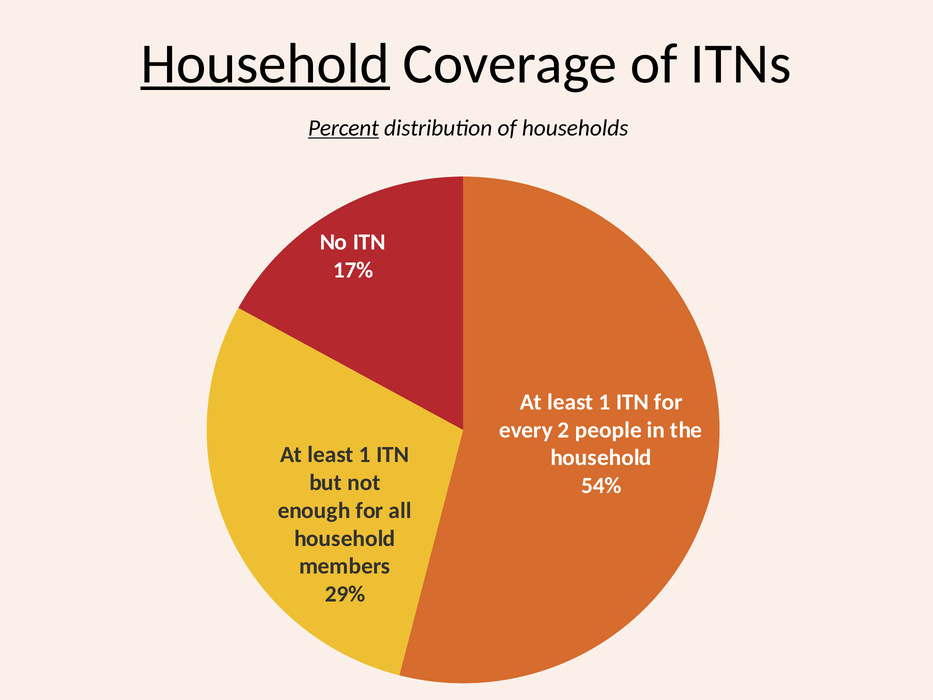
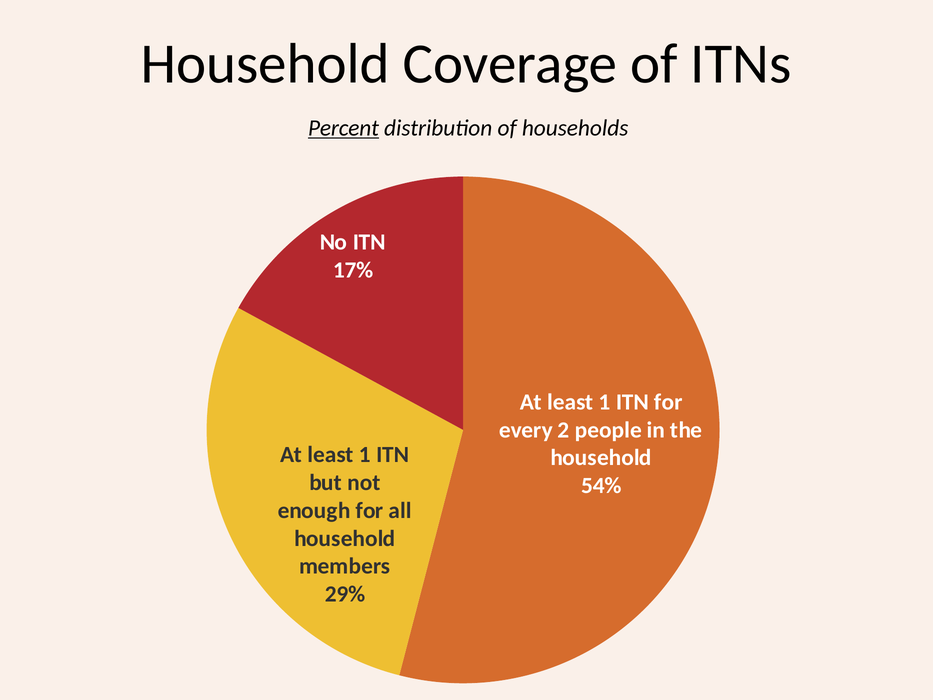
Household at (265, 64) underline: present -> none
